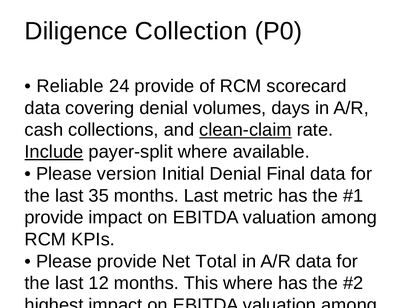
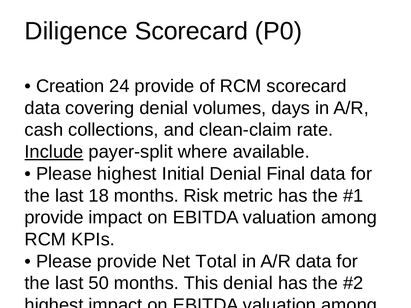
Diligence Collection: Collection -> Scorecard
Reliable: Reliable -> Creation
clean-claim underline: present -> none
Please version: version -> highest
35: 35 -> 18
months Last: Last -> Risk
12: 12 -> 50
This where: where -> denial
